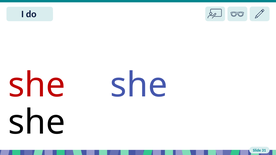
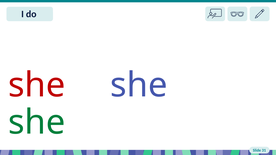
she at (37, 123) colour: black -> green
